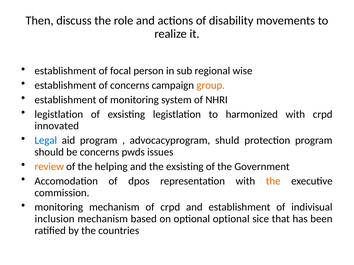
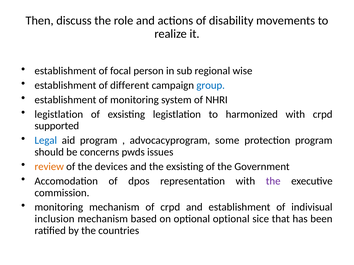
of concerns: concerns -> different
group colour: orange -> blue
innovated: innovated -> supported
shuld: shuld -> some
helping: helping -> devices
the at (273, 181) colour: orange -> purple
